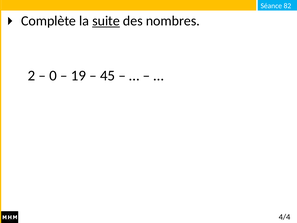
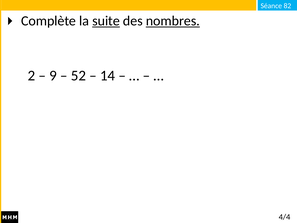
nombres underline: none -> present
0: 0 -> 9
19: 19 -> 52
45: 45 -> 14
